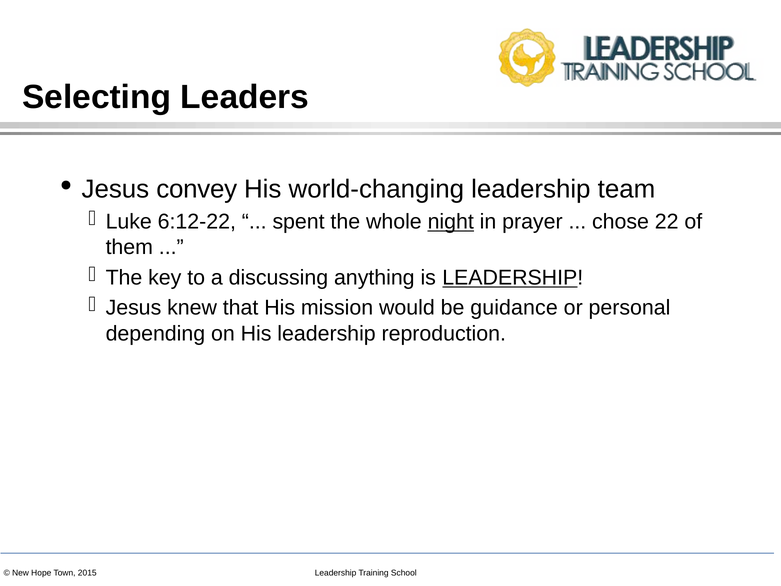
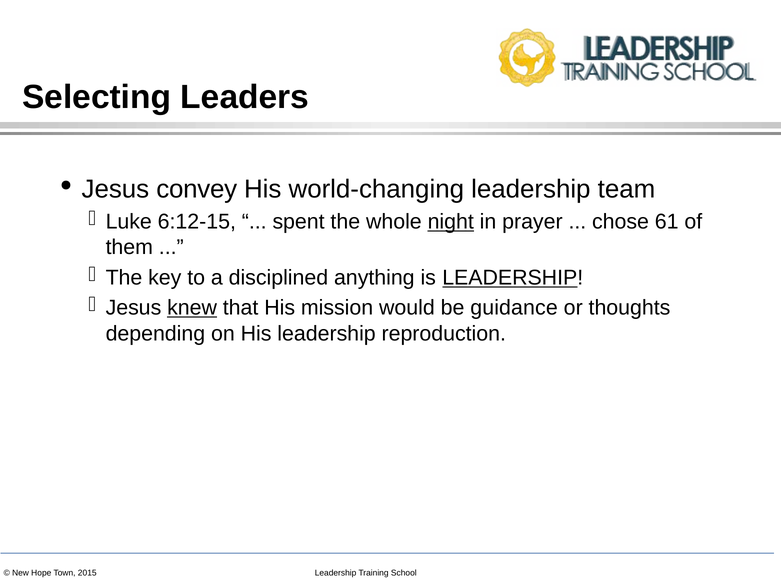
6:12-22: 6:12-22 -> 6:12-15
22: 22 -> 61
discussing: discussing -> disciplined
knew underline: none -> present
personal: personal -> thoughts
